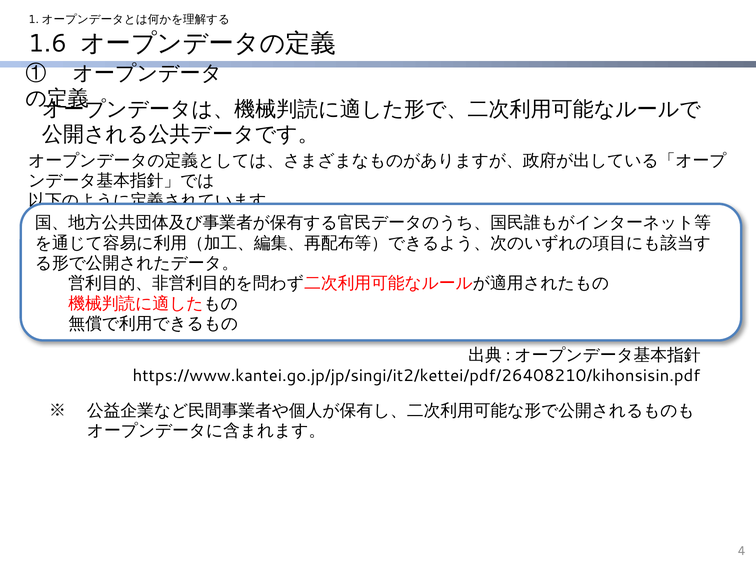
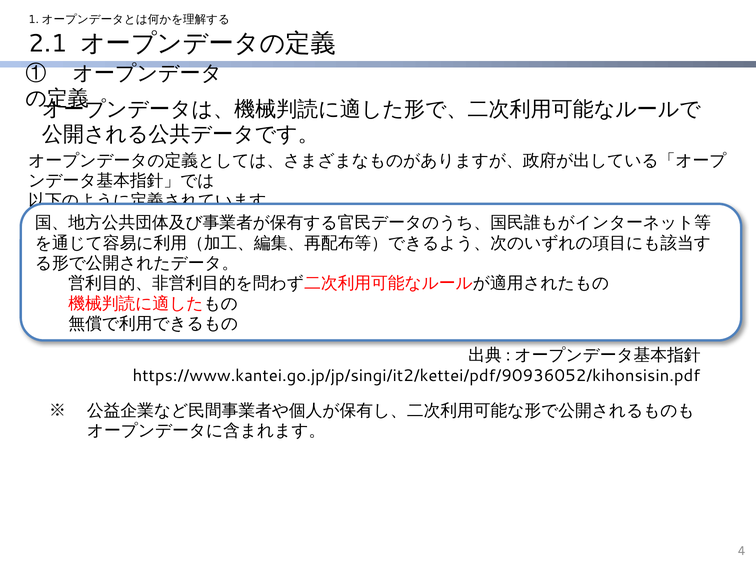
1.6: 1.6 -> 2.1
https://www.kantei.go.jp/jp/singi/it2/kettei/pdf/26408210/kihonsisin.pdf: https://www.kantei.go.jp/jp/singi/it2/kettei/pdf/26408210/kihonsisin.pdf -> https://www.kantei.go.jp/jp/singi/it2/kettei/pdf/90936052/kihonsisin.pdf
